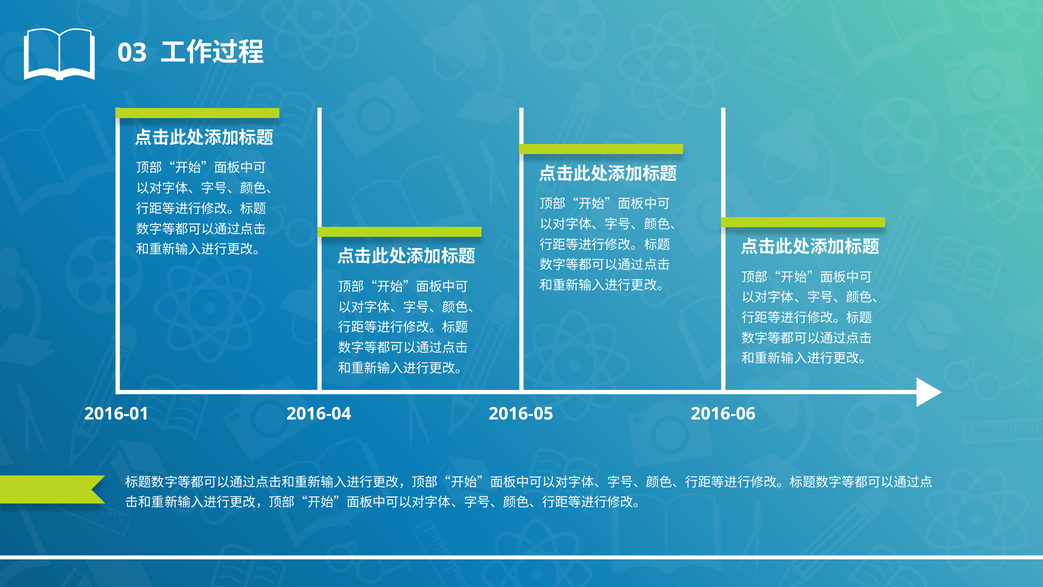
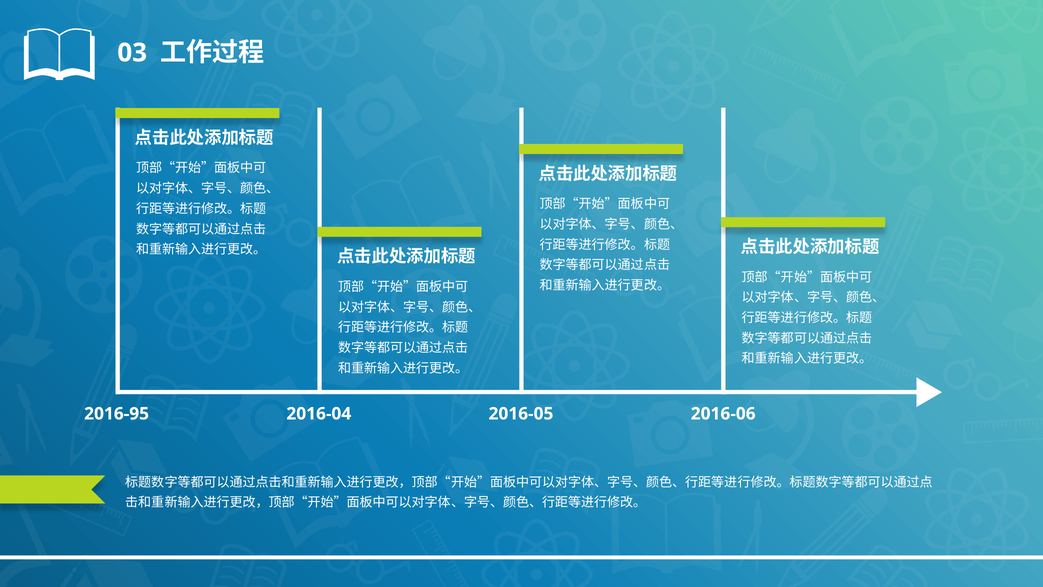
2016-01: 2016-01 -> 2016-95
